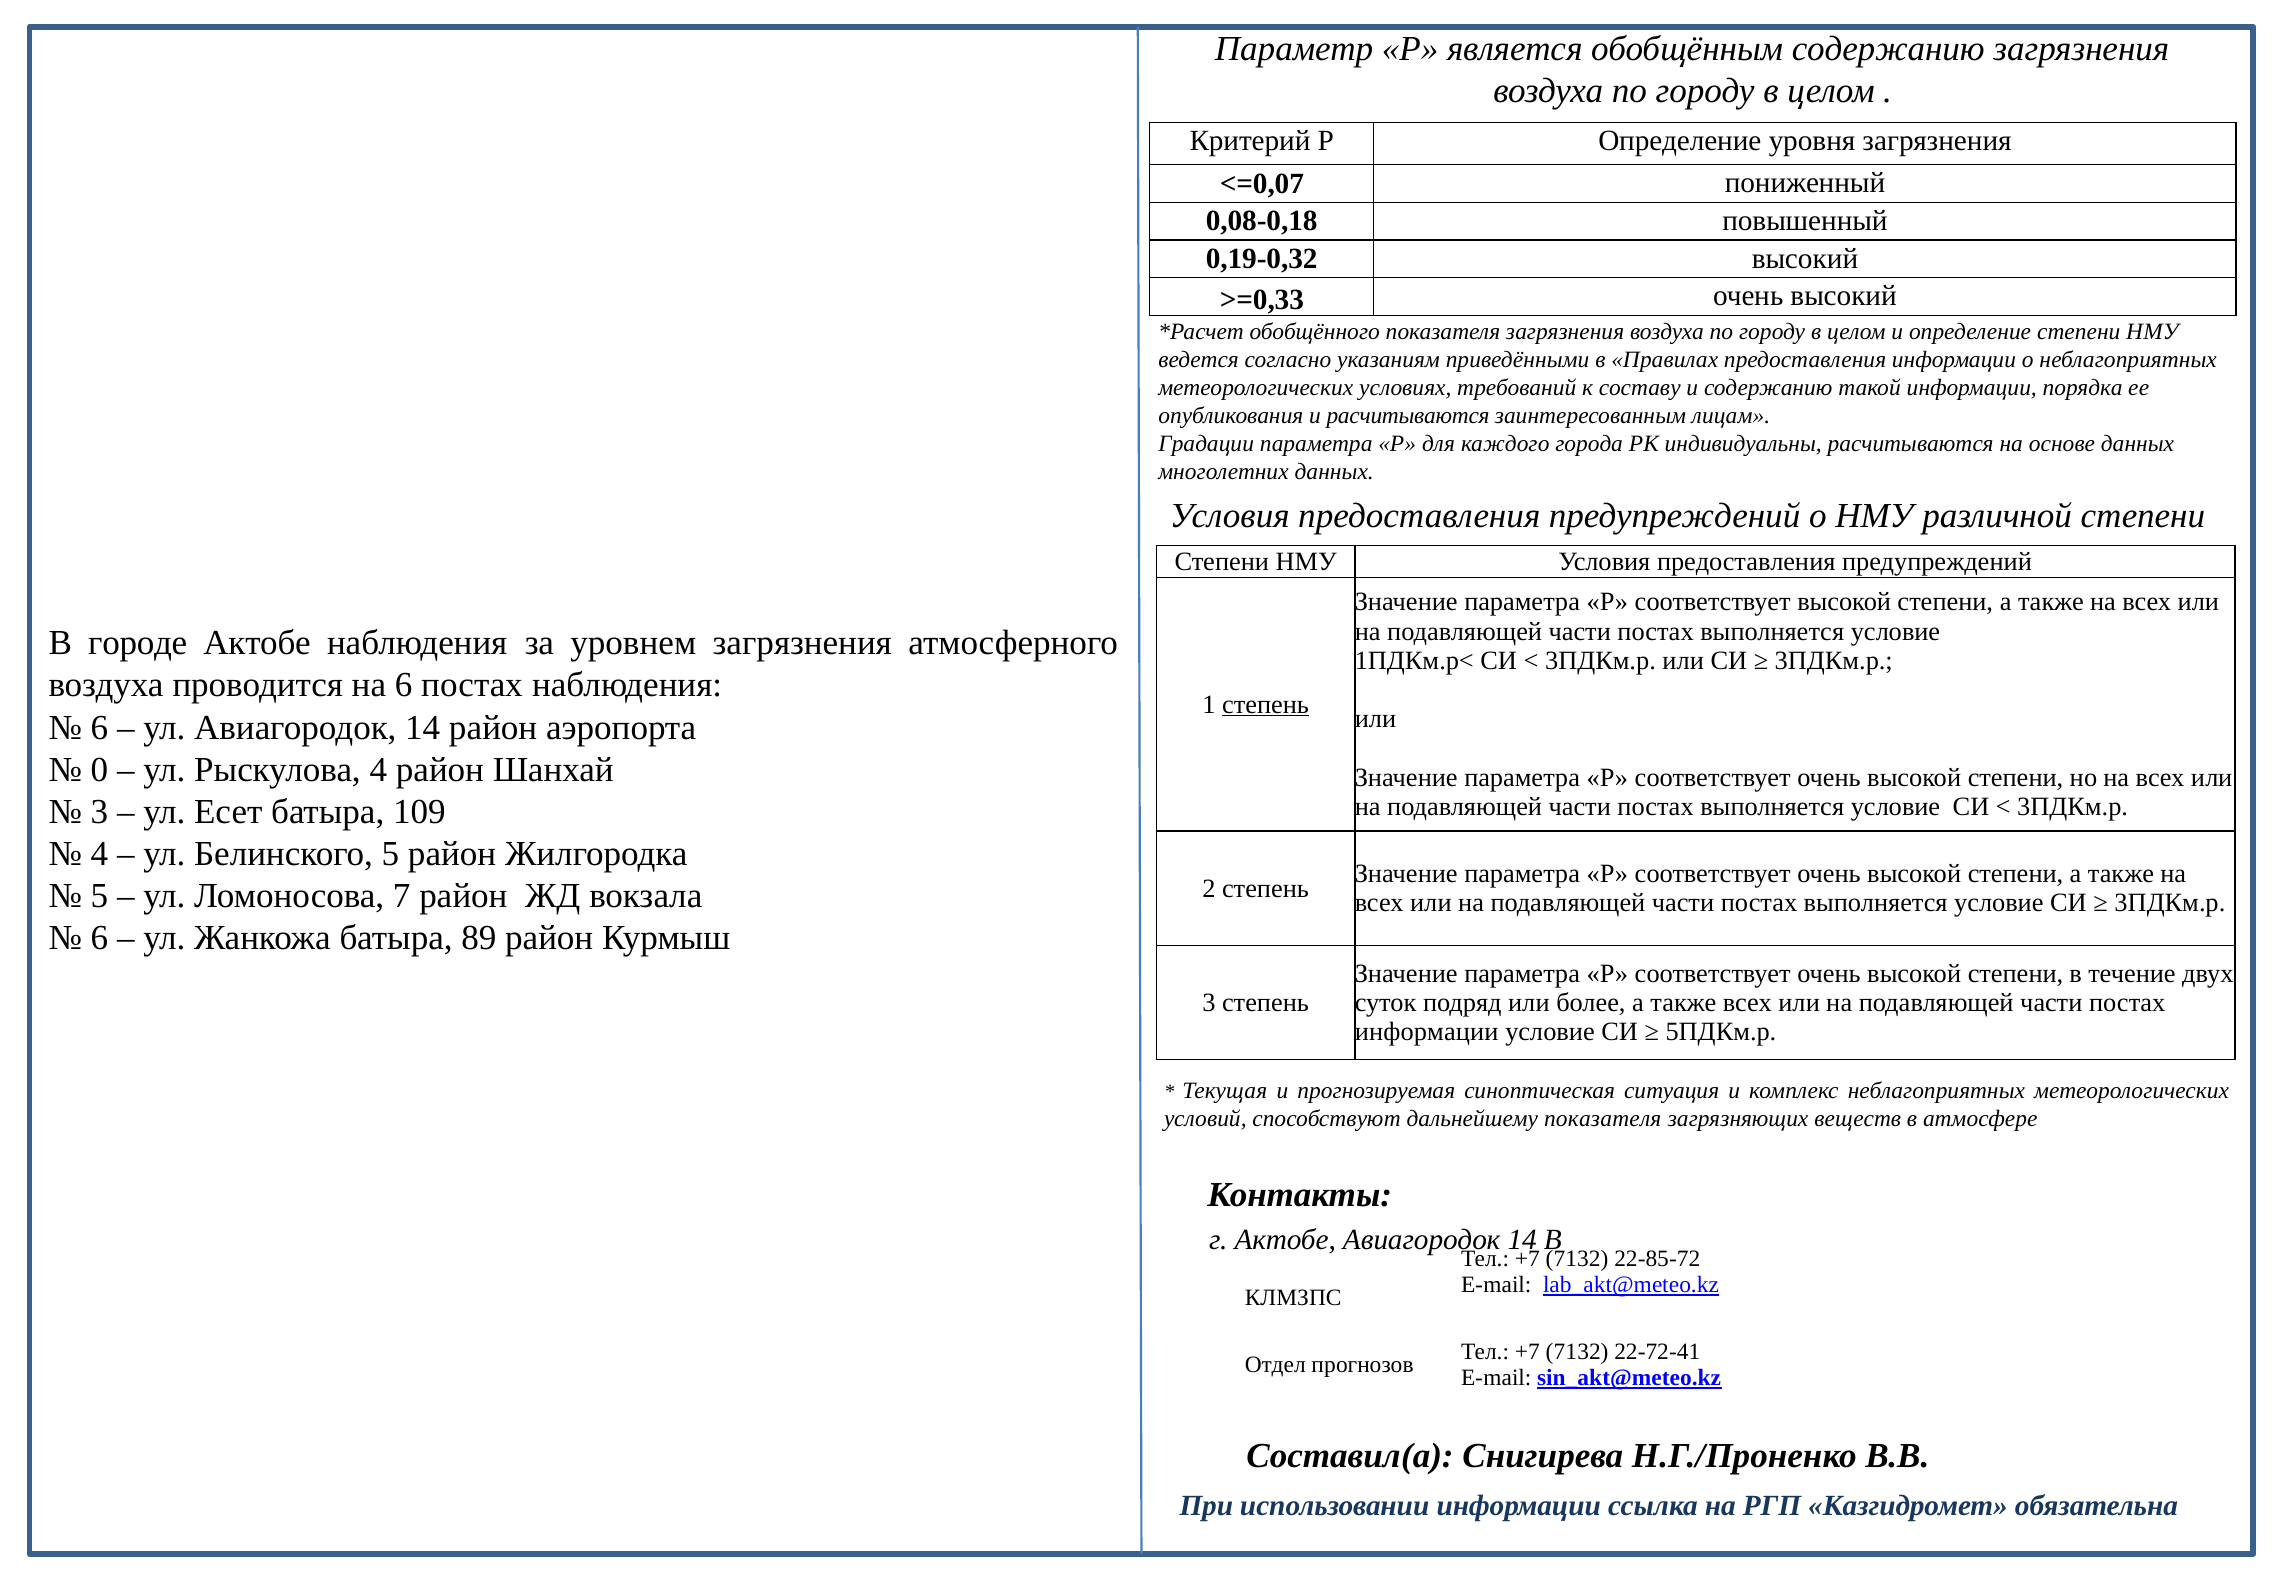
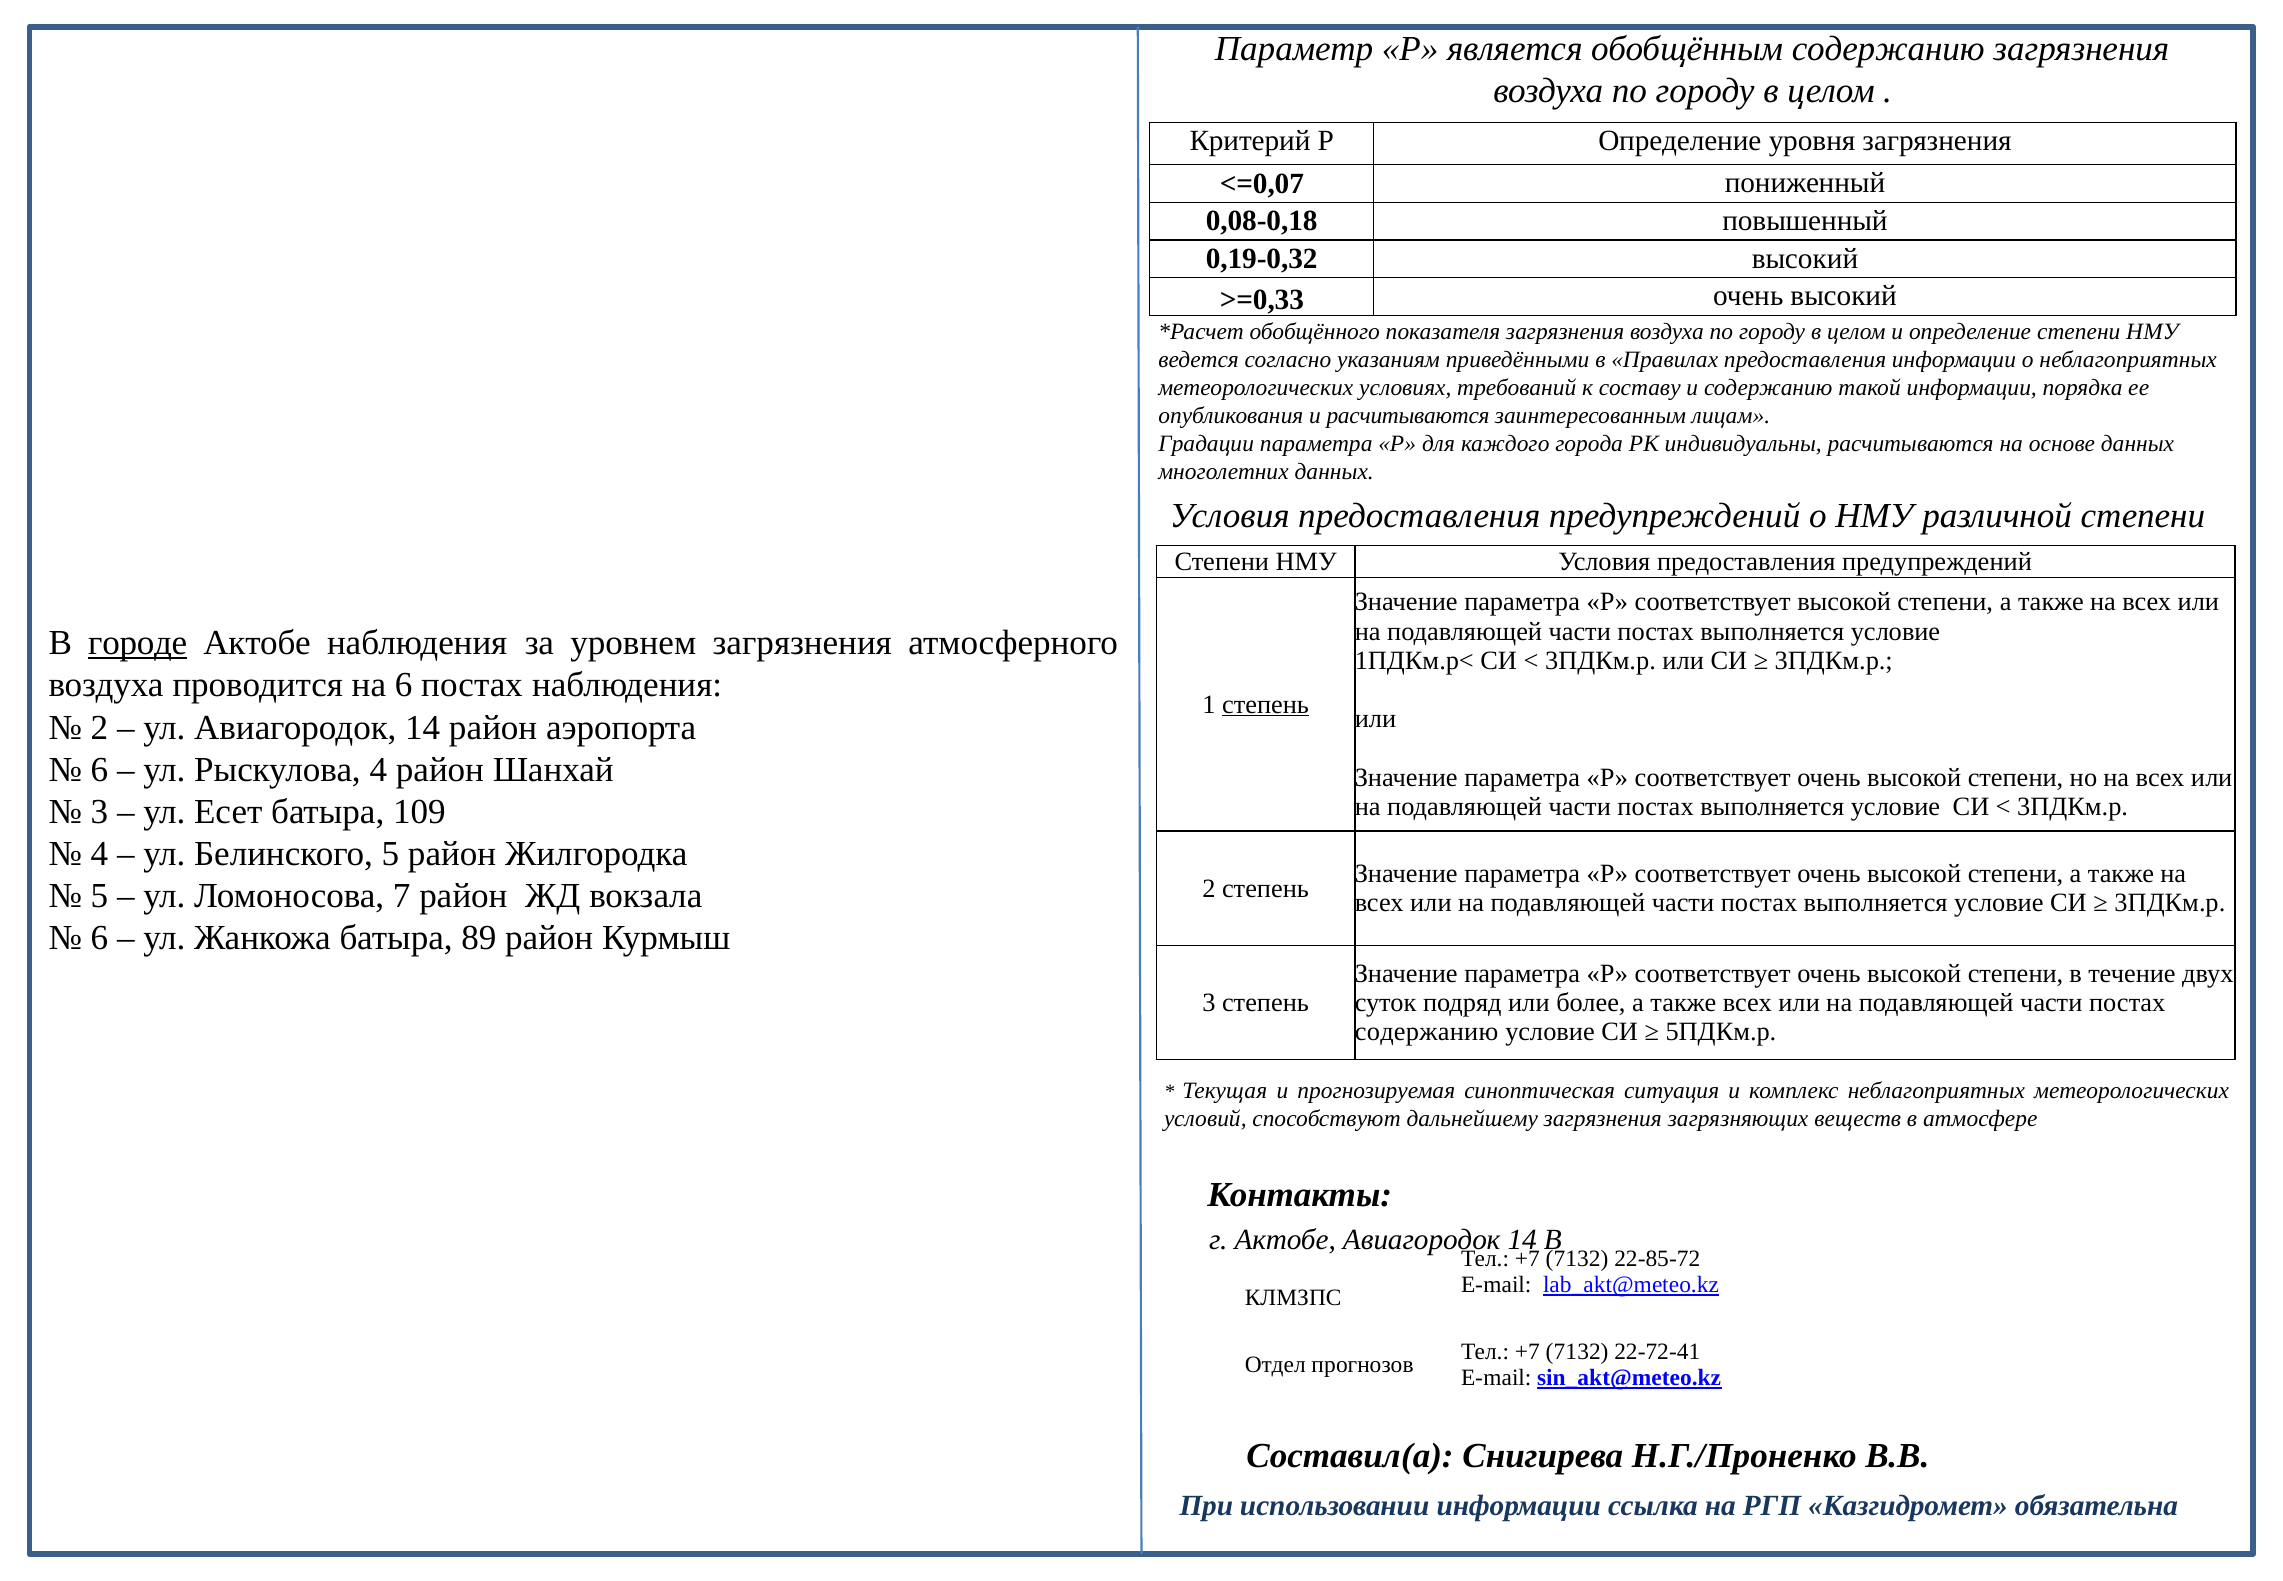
городе underline: none -> present
6 at (99, 727): 6 -> 2
0 at (99, 769): 0 -> 6
информации at (1427, 1031): информации -> содержанию
дальнейшему показателя: показателя -> загрязнения
